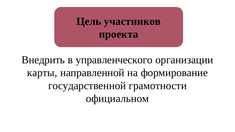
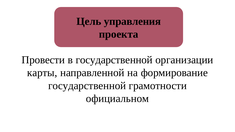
участников: участников -> управления
Внедрить: Внедрить -> Провести
в управленческого: управленческого -> государственной
